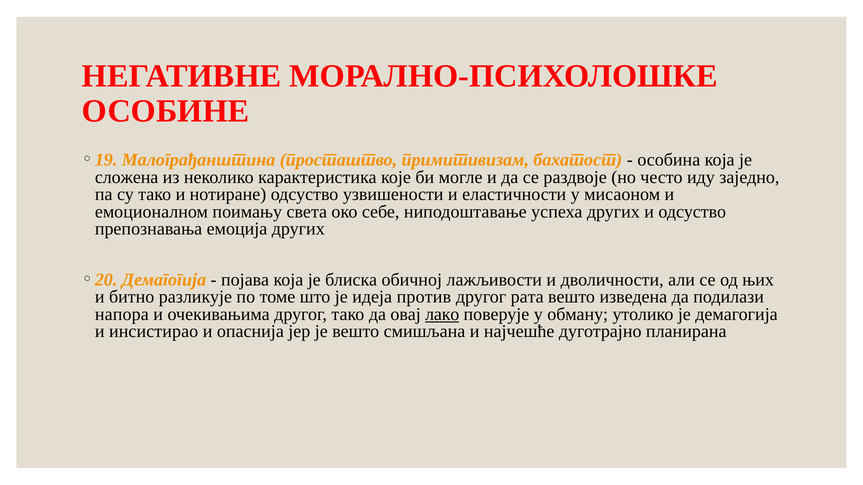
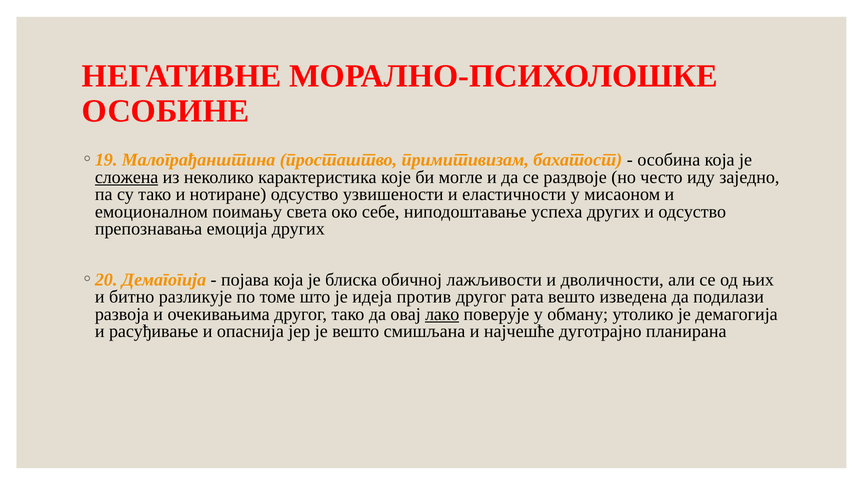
сложена underline: none -> present
напора: напора -> развоја
инсистирао: инсистирао -> расуђивање
